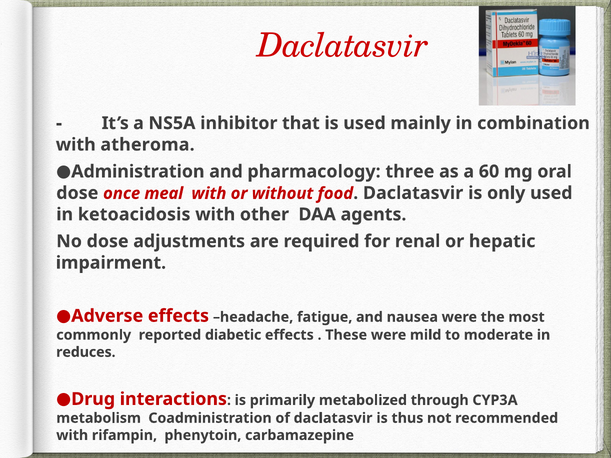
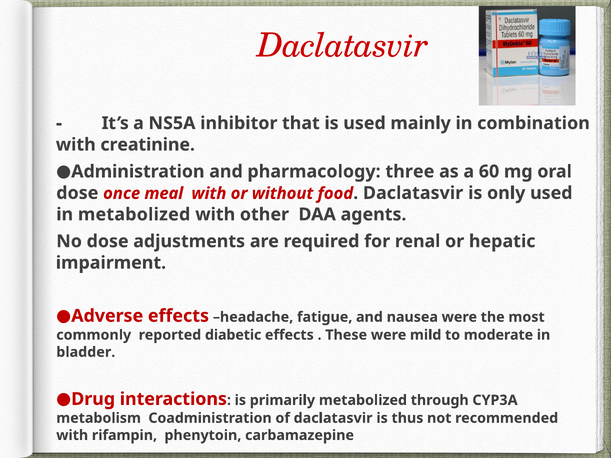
atheroma: atheroma -> creatinine
in ketoacidosis: ketoacidosis -> metabolized
reduces: reduces -> bladder
